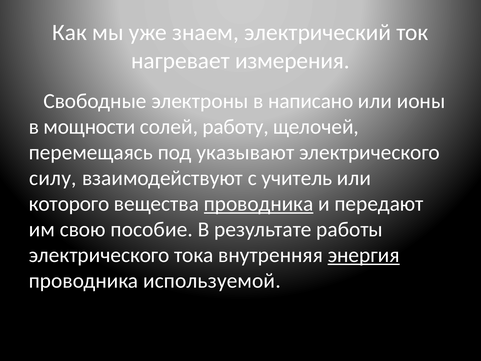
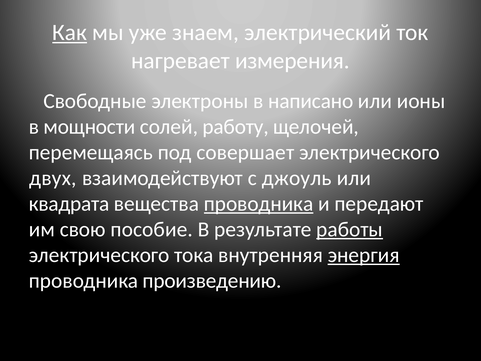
Как underline: none -> present
указывают: указывают -> совершает
силу: силу -> двух
учитель: учитель -> джоуль
которого: которого -> квадрата
работы underline: none -> present
используемой: используемой -> произведению
